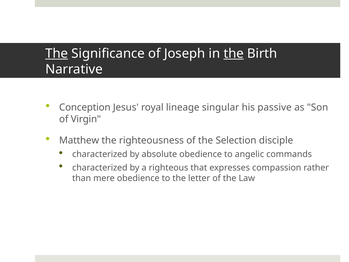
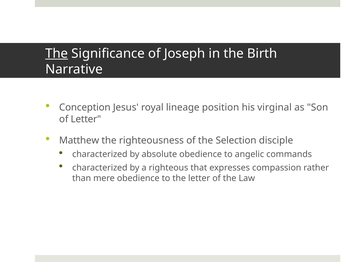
the at (234, 53) underline: present -> none
singular: singular -> position
passive: passive -> virginal
of Virgin: Virgin -> Letter
